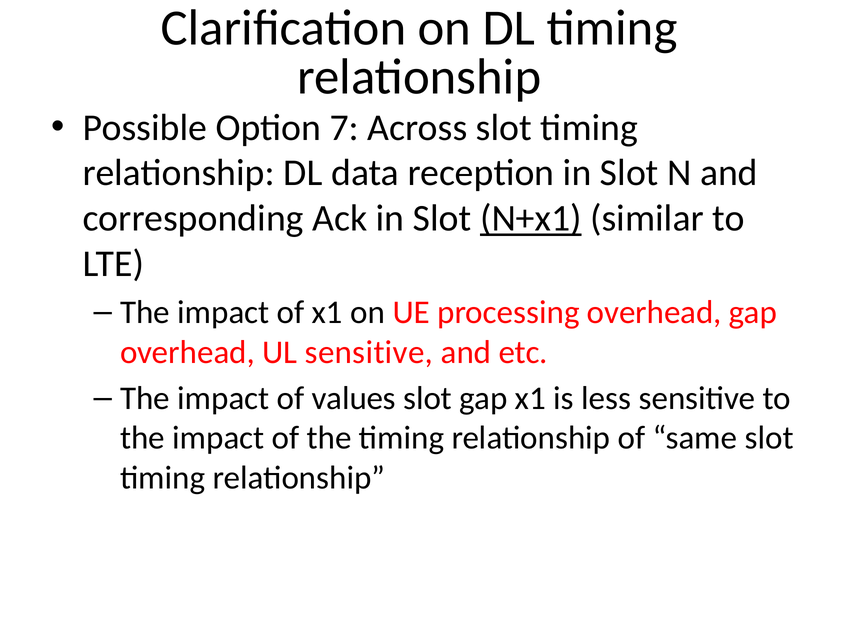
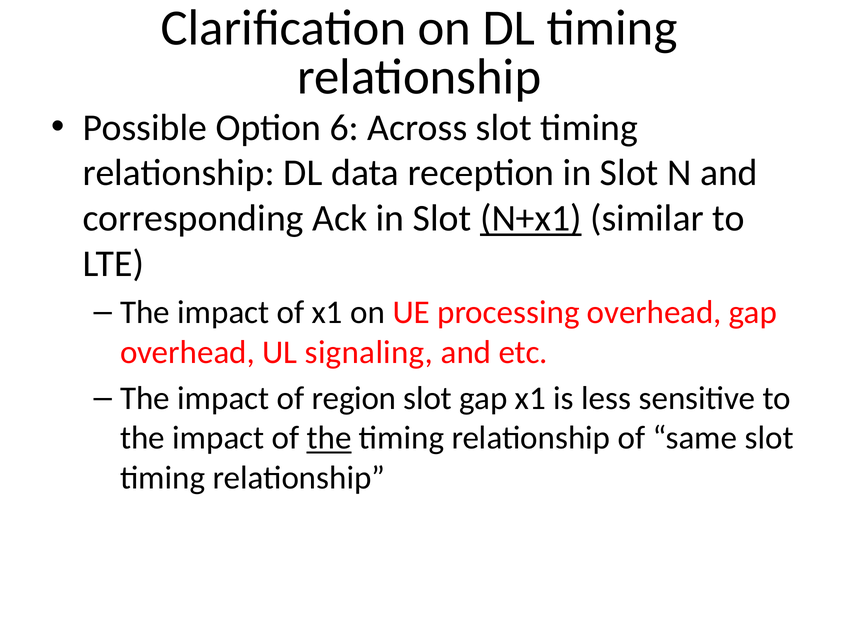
7: 7 -> 6
UL sensitive: sensitive -> signaling
values: values -> region
the at (329, 438) underline: none -> present
